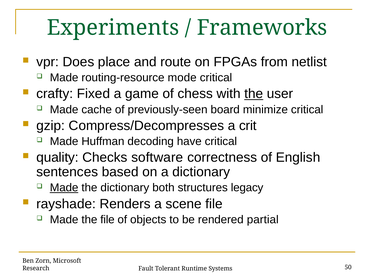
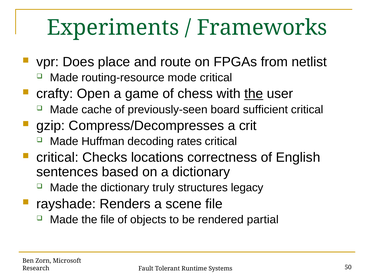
Fixed: Fixed -> Open
minimize: minimize -> sufficient
have: have -> rates
quality at (58, 158): quality -> critical
software: software -> locations
Made at (64, 188) underline: present -> none
both: both -> truly
